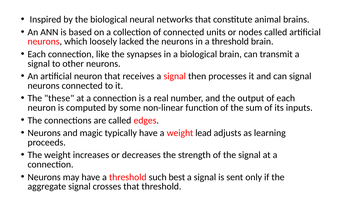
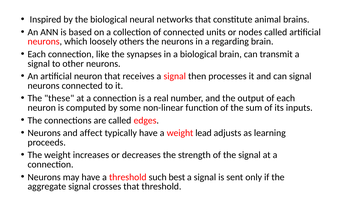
lacked: lacked -> others
in a threshold: threshold -> regarding
magic: magic -> affect
